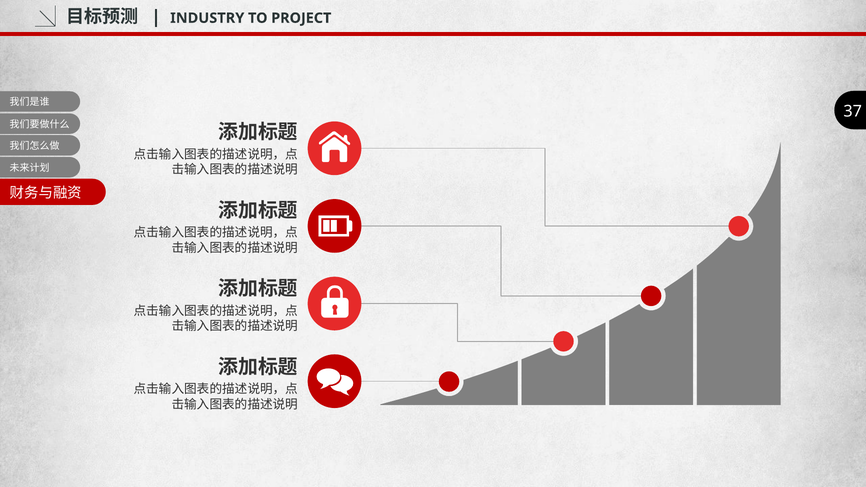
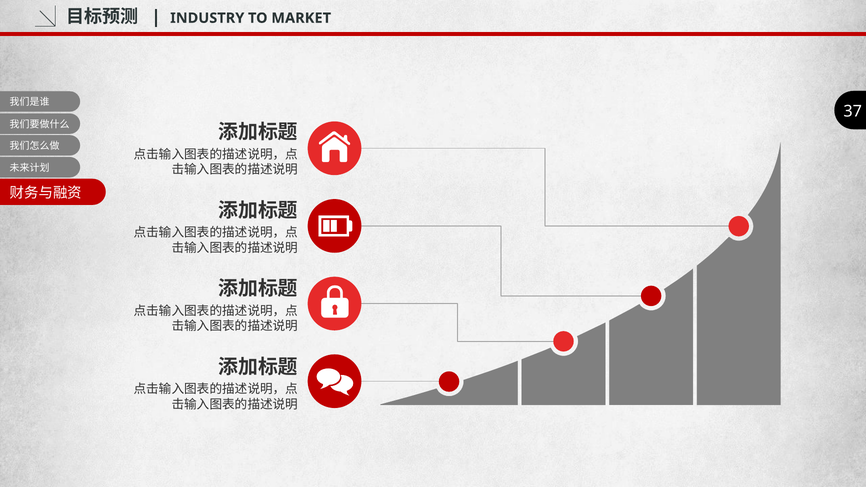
PROJECT: PROJECT -> MARKET
